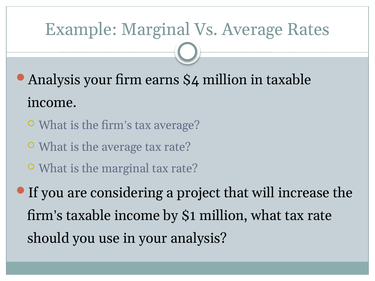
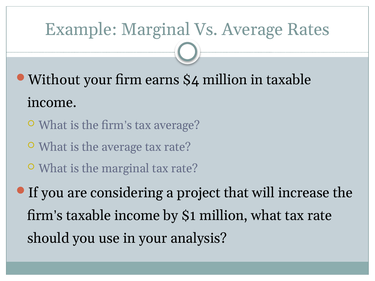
Analysis at (54, 80): Analysis -> Without
